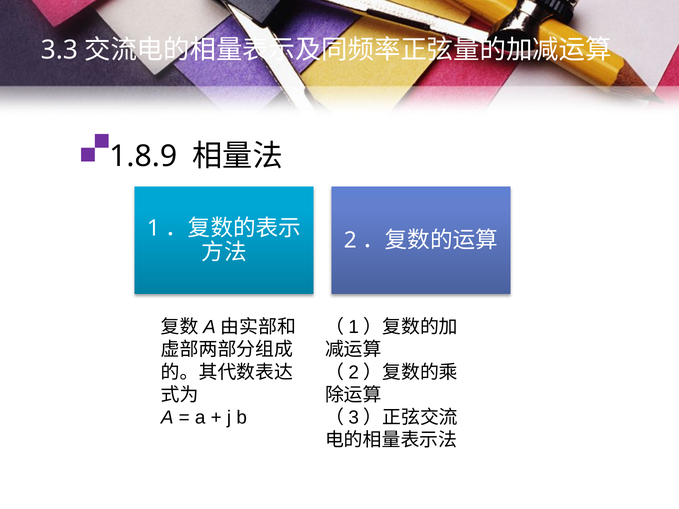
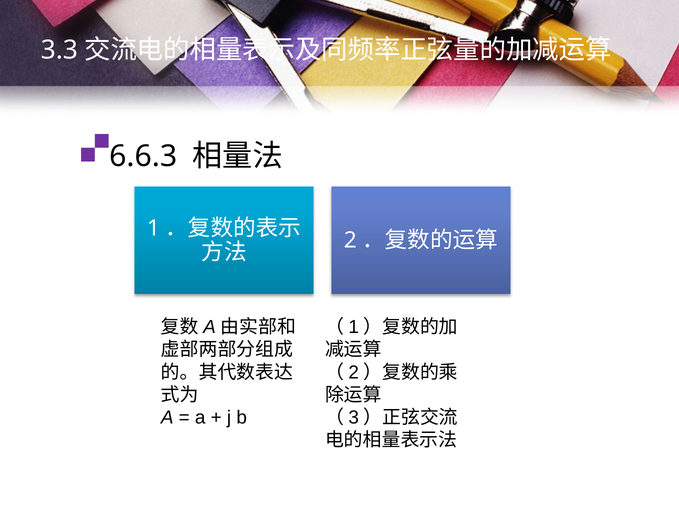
1.8.9: 1.8.9 -> 6.6.3
